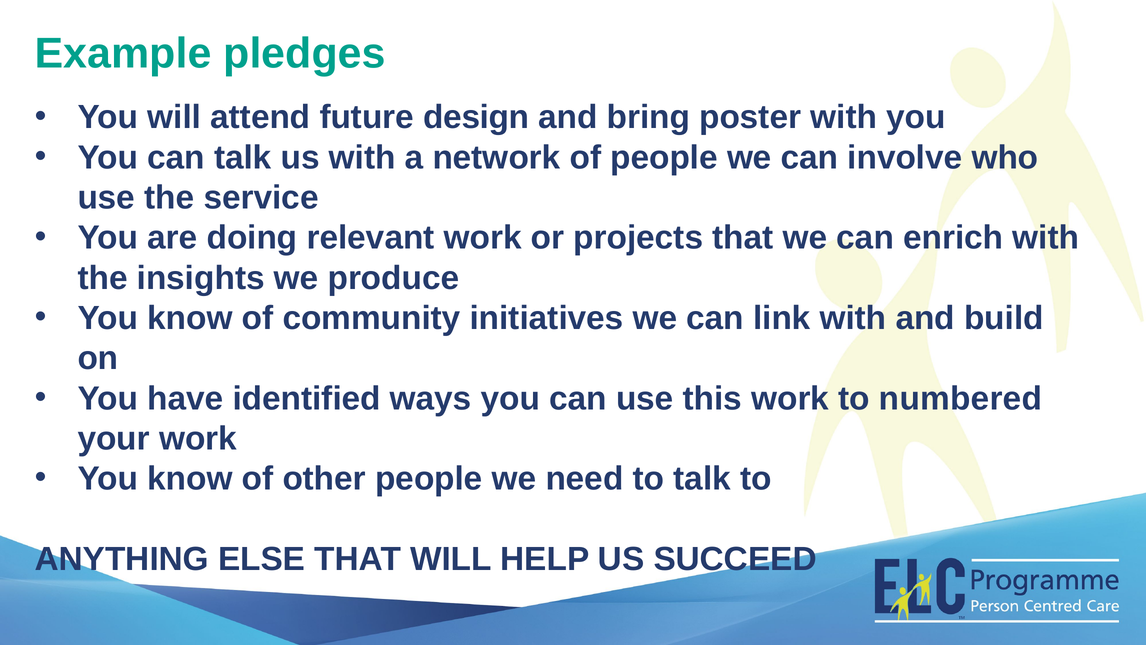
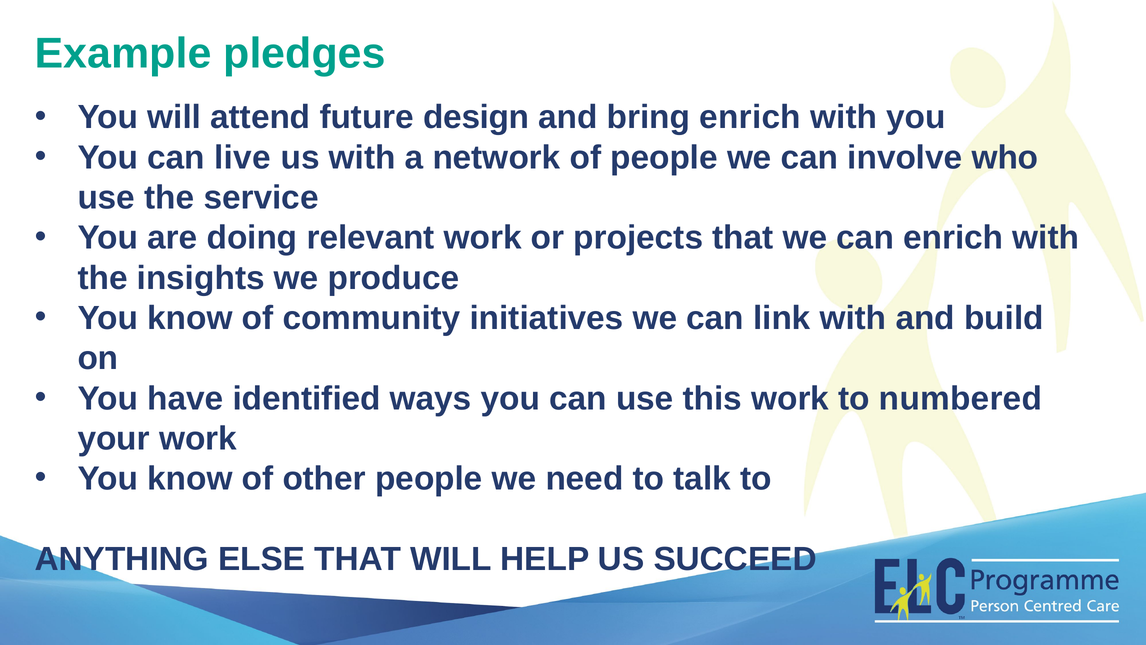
bring poster: poster -> enrich
can talk: talk -> live
